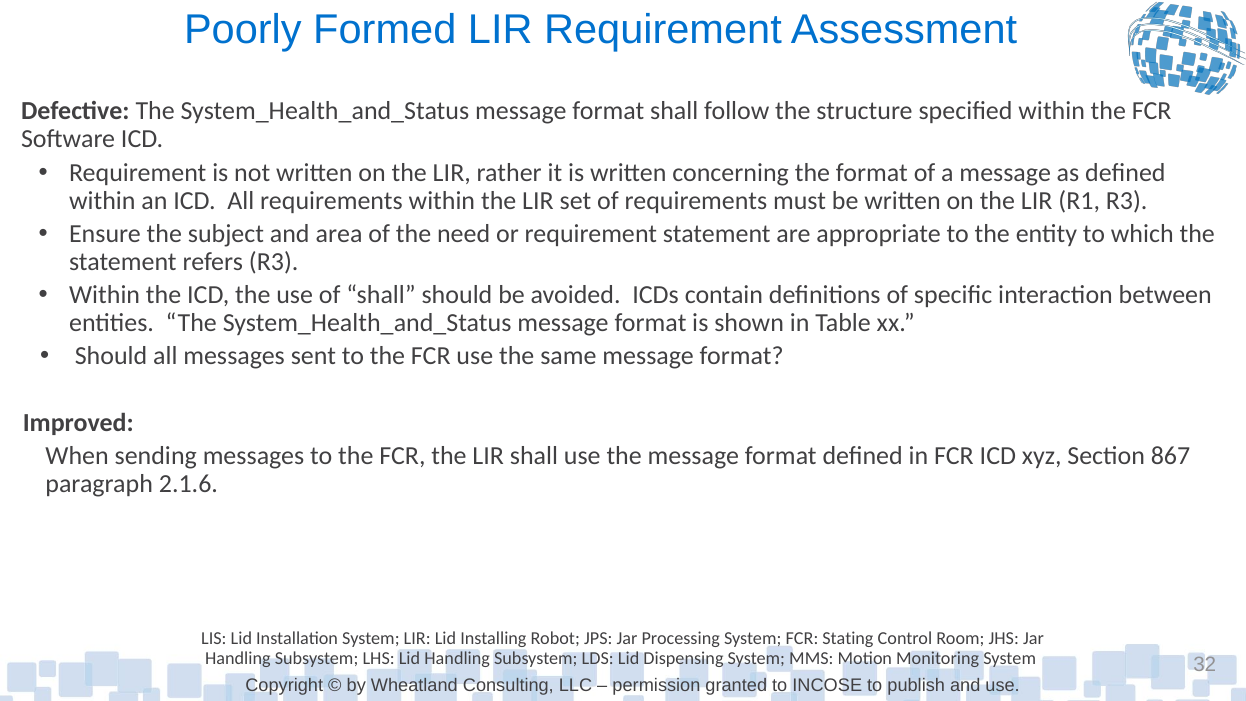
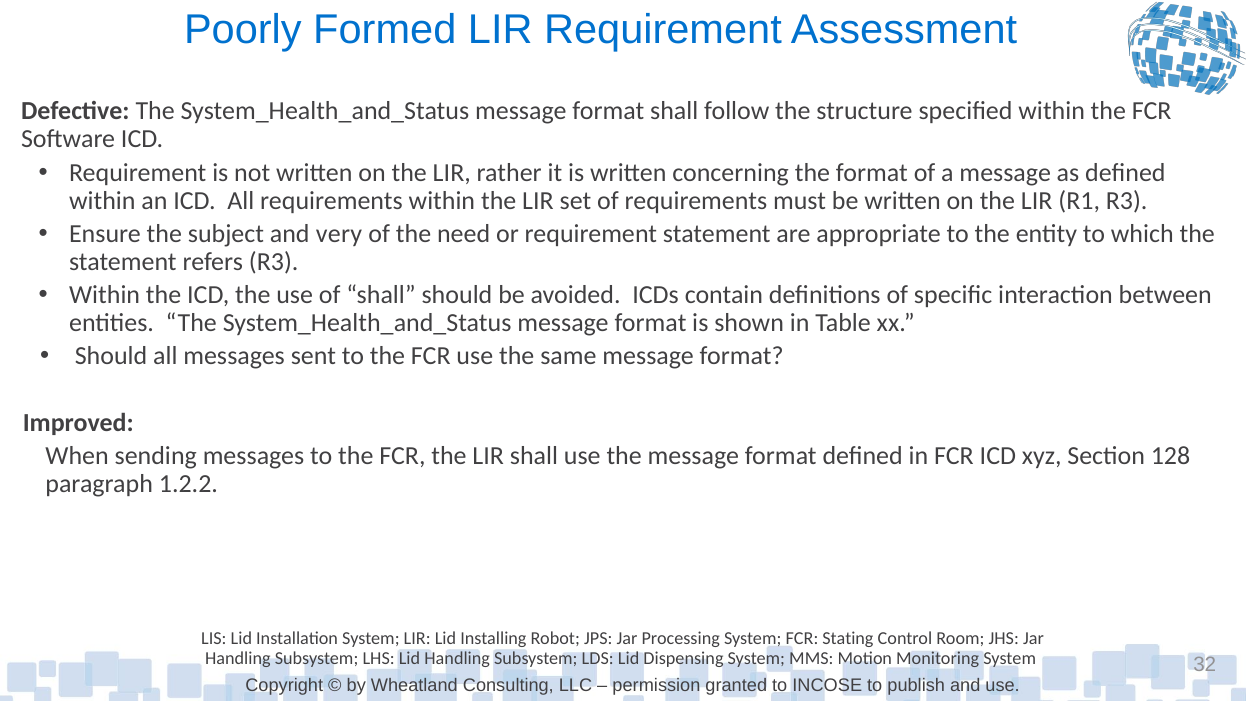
area: area -> very
867: 867 -> 128
2.1.6: 2.1.6 -> 1.2.2
